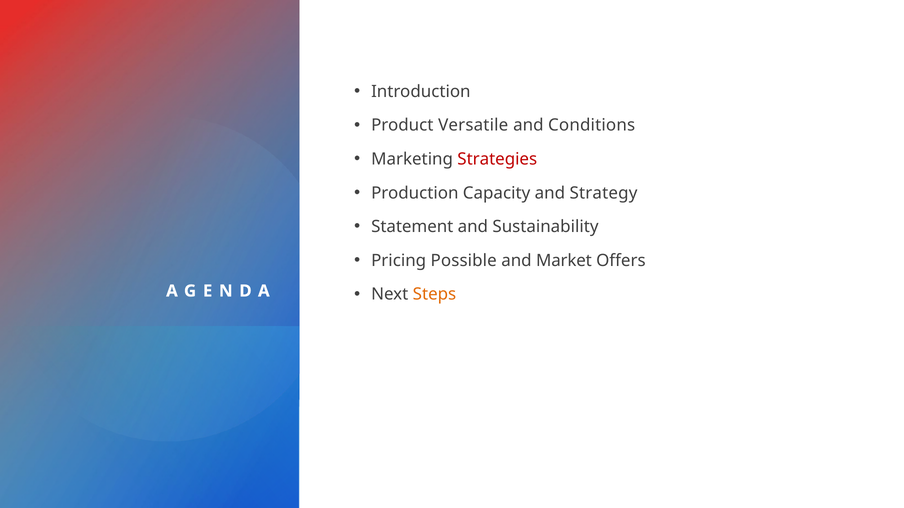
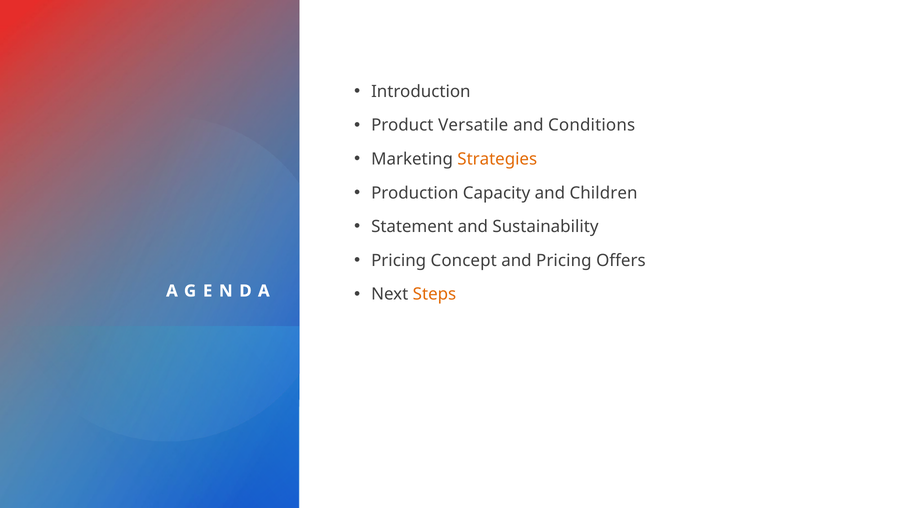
Strategies colour: red -> orange
Strategy: Strategy -> Children
Possible: Possible -> Concept
and Market: Market -> Pricing
